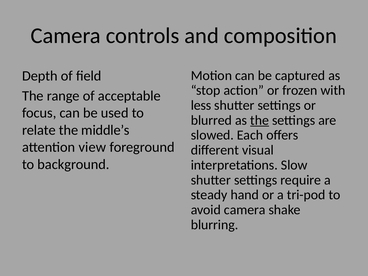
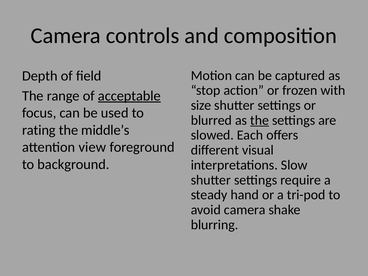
acceptable underline: none -> present
less: less -> size
relate: relate -> rating
